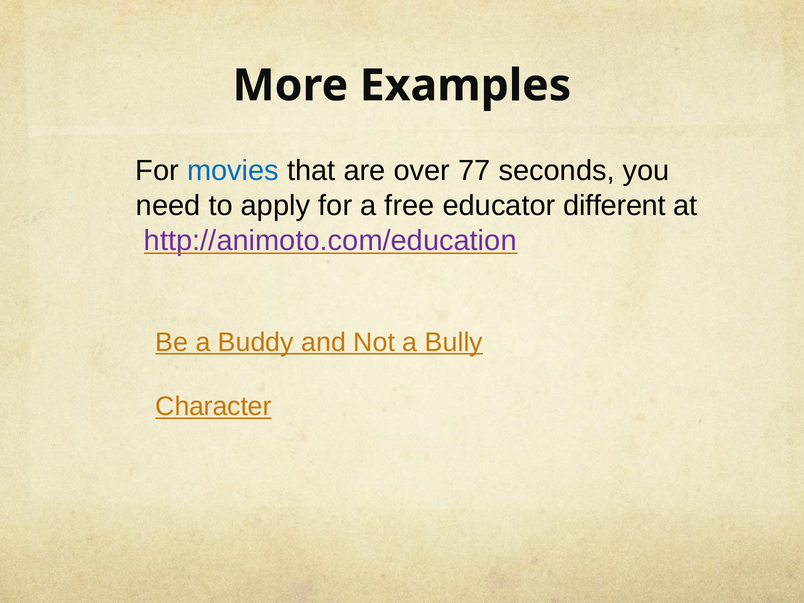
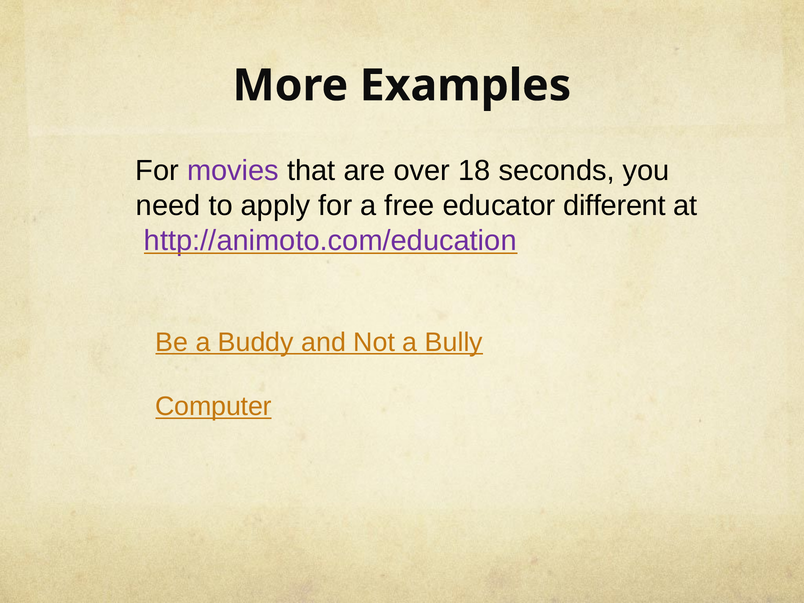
movies colour: blue -> purple
77: 77 -> 18
Character: Character -> Computer
